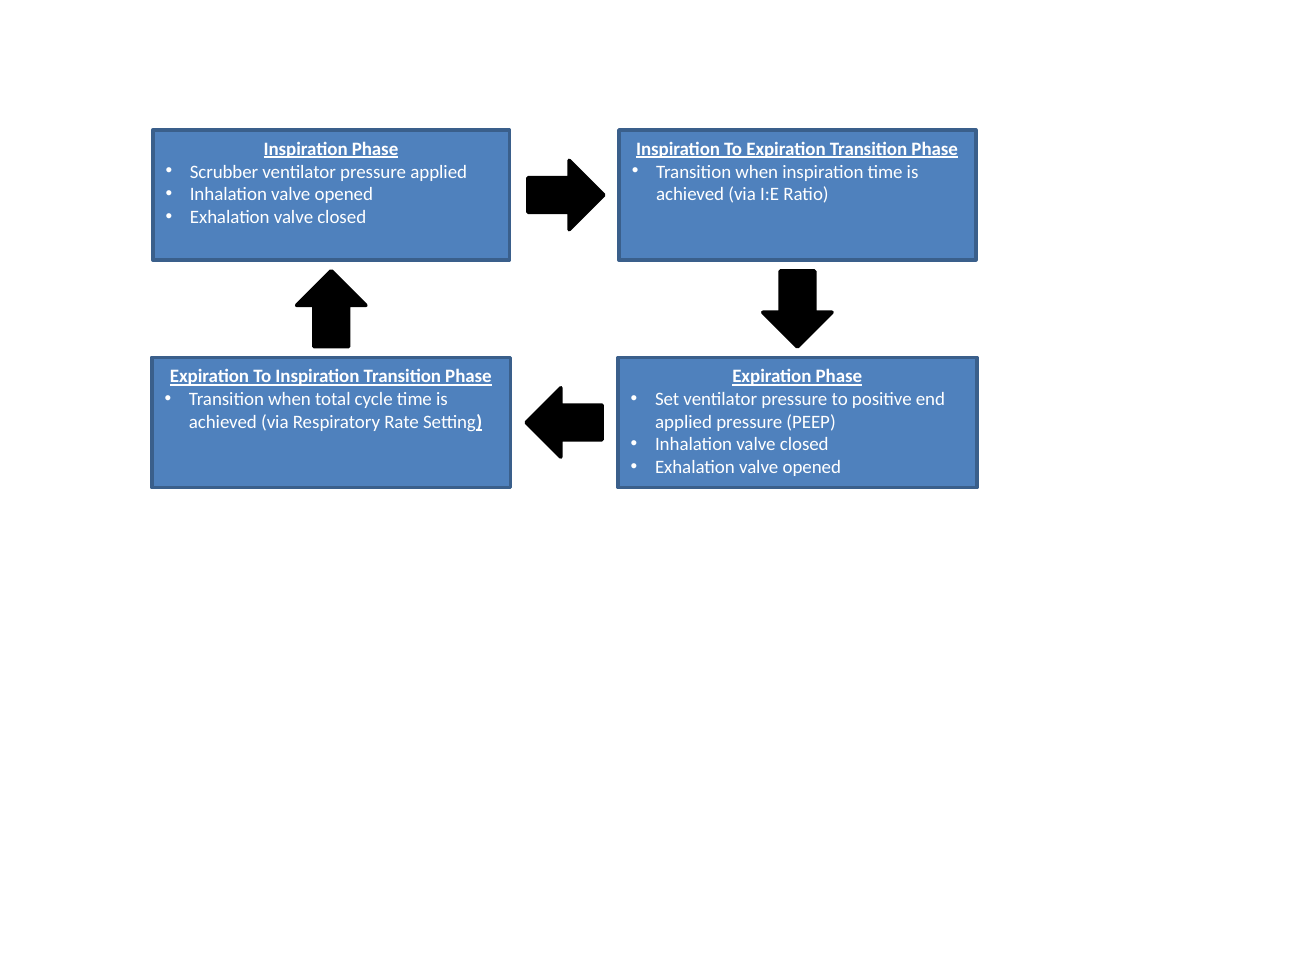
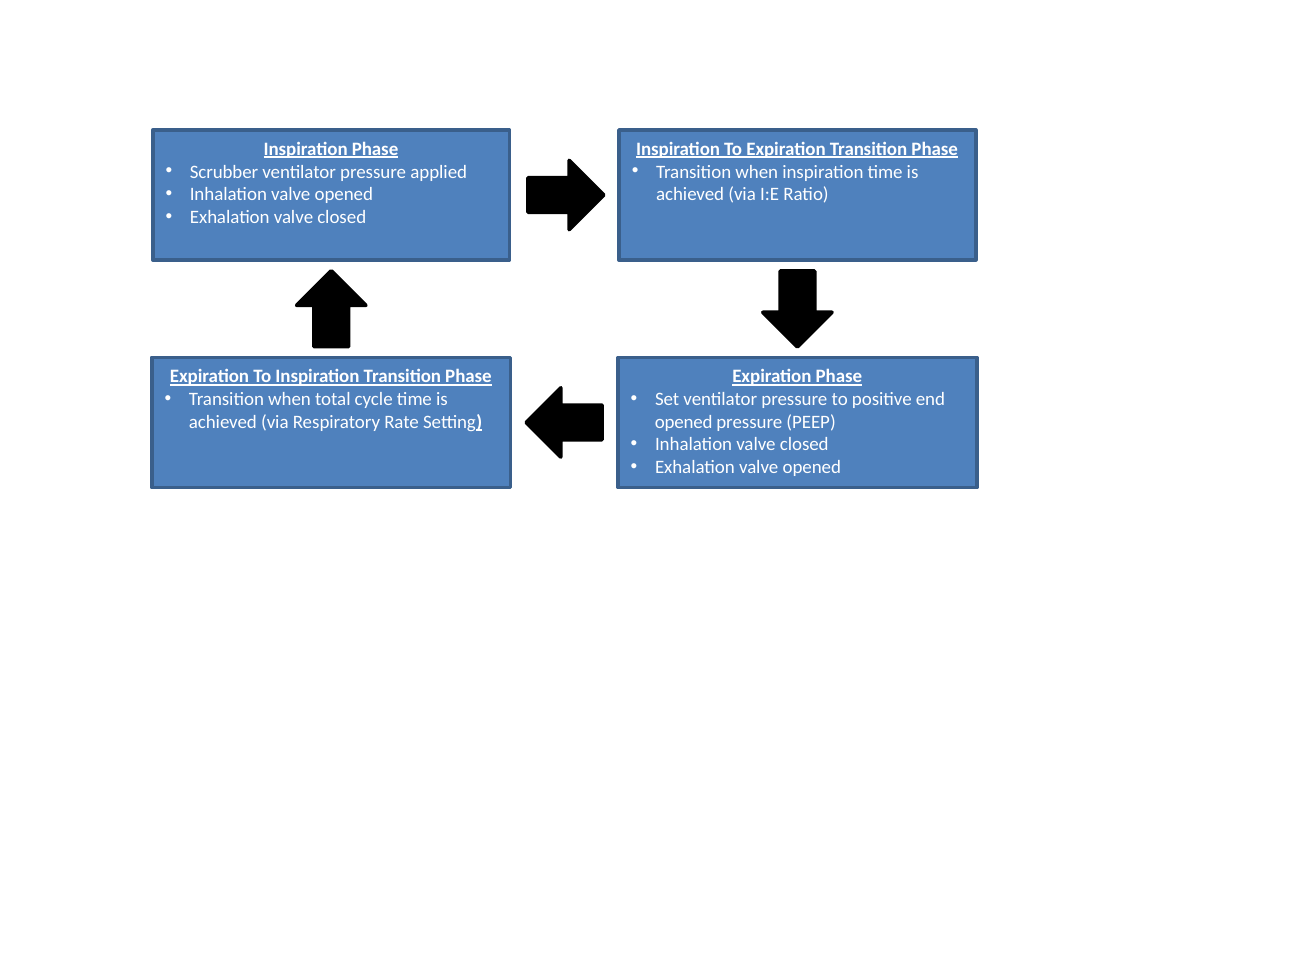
applied at (684, 422): applied -> opened
